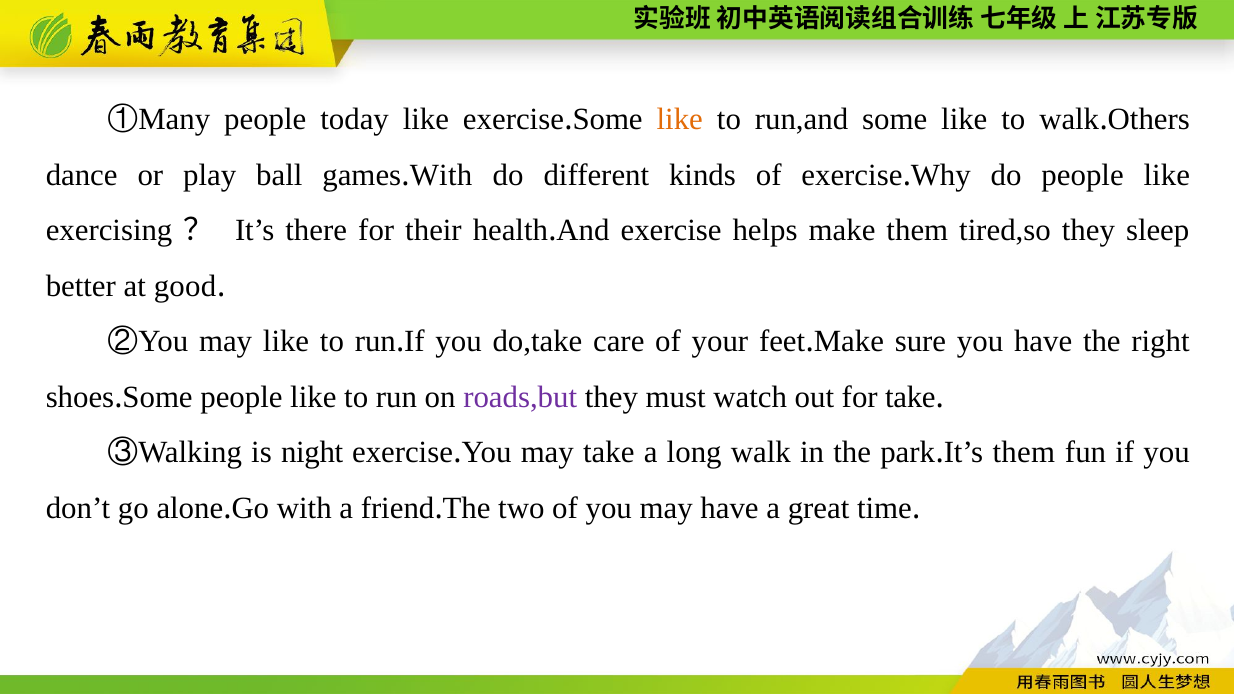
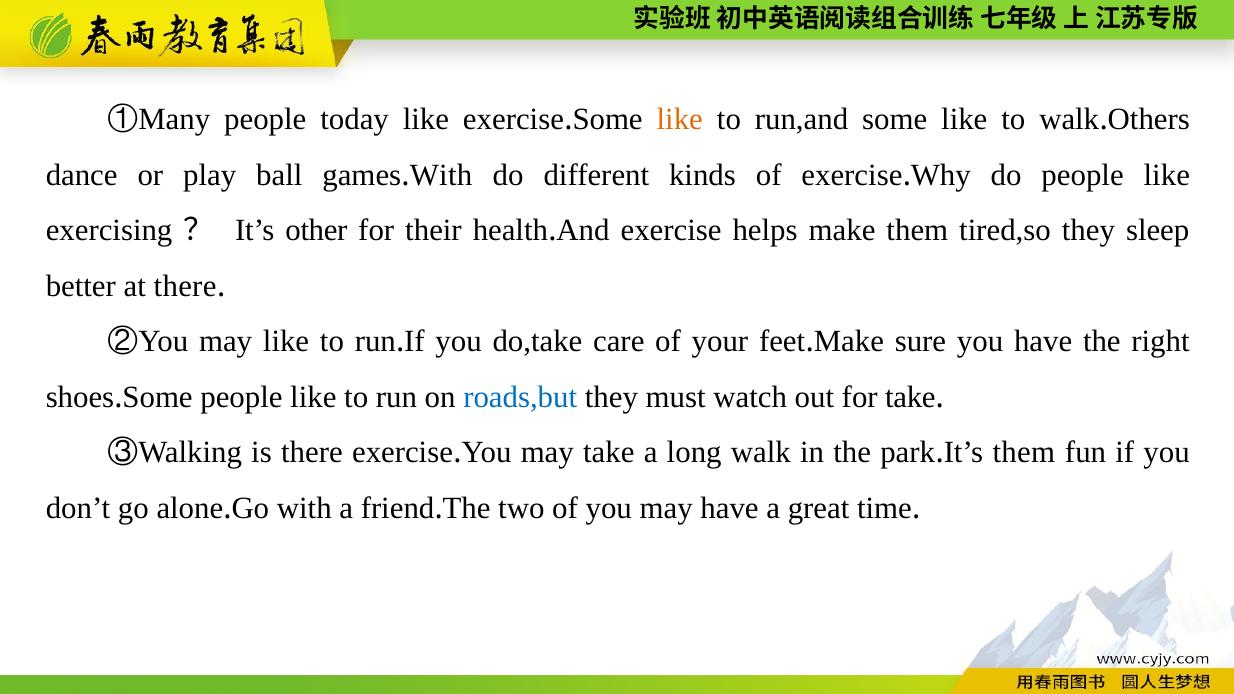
there: there -> other
at good: good -> there
roads,but colour: purple -> blue
is night: night -> there
